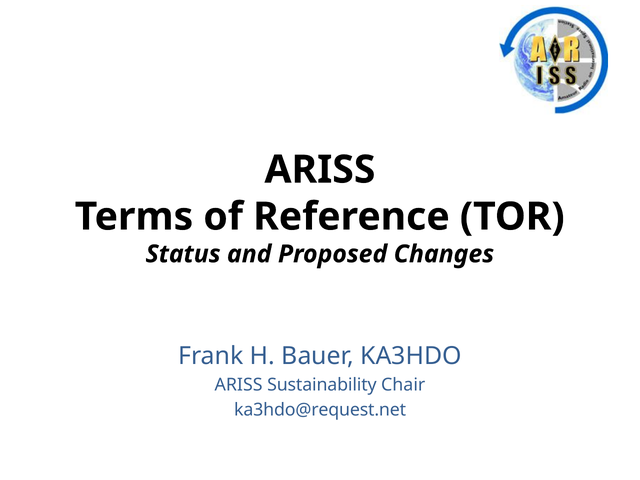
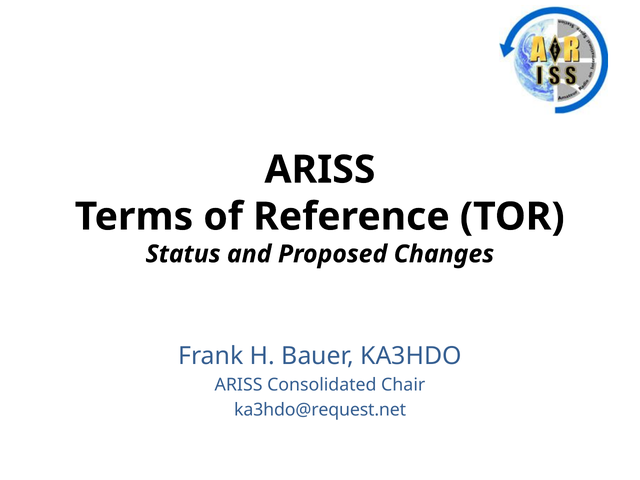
Sustainability: Sustainability -> Consolidated
